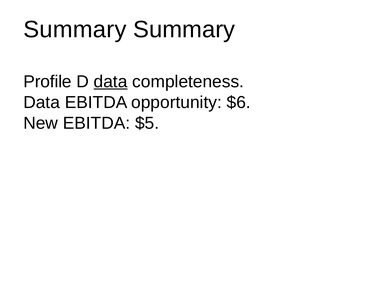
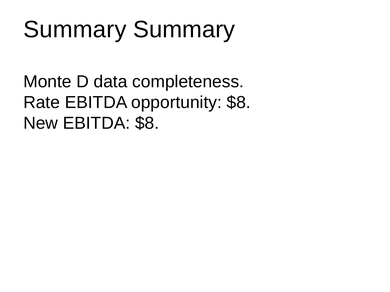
Profile: Profile -> Monte
data at (111, 82) underline: present -> none
Data at (42, 103): Data -> Rate
opportunity $6: $6 -> $8
EBITDA $5: $5 -> $8
